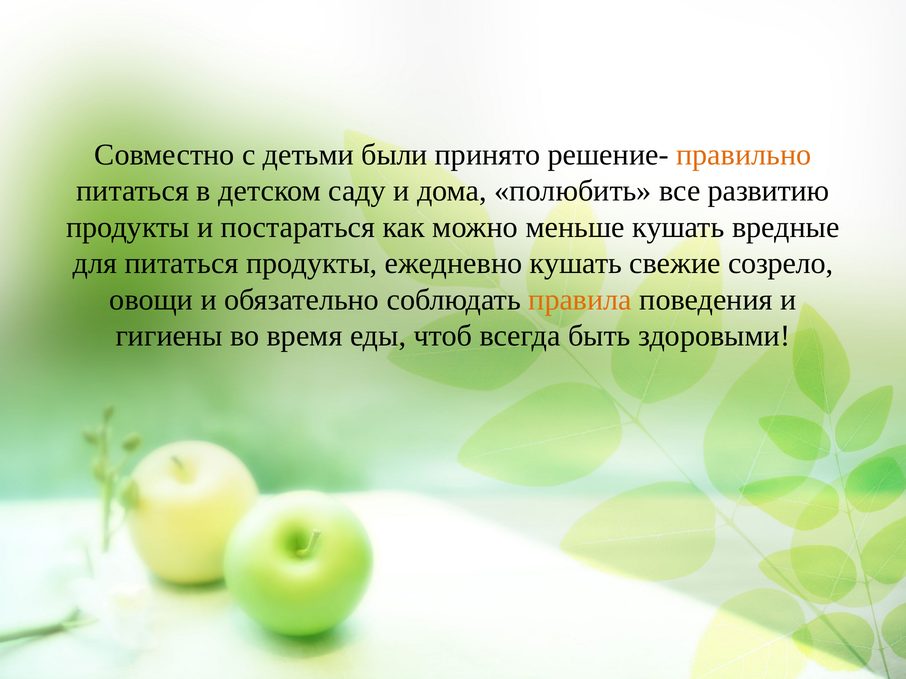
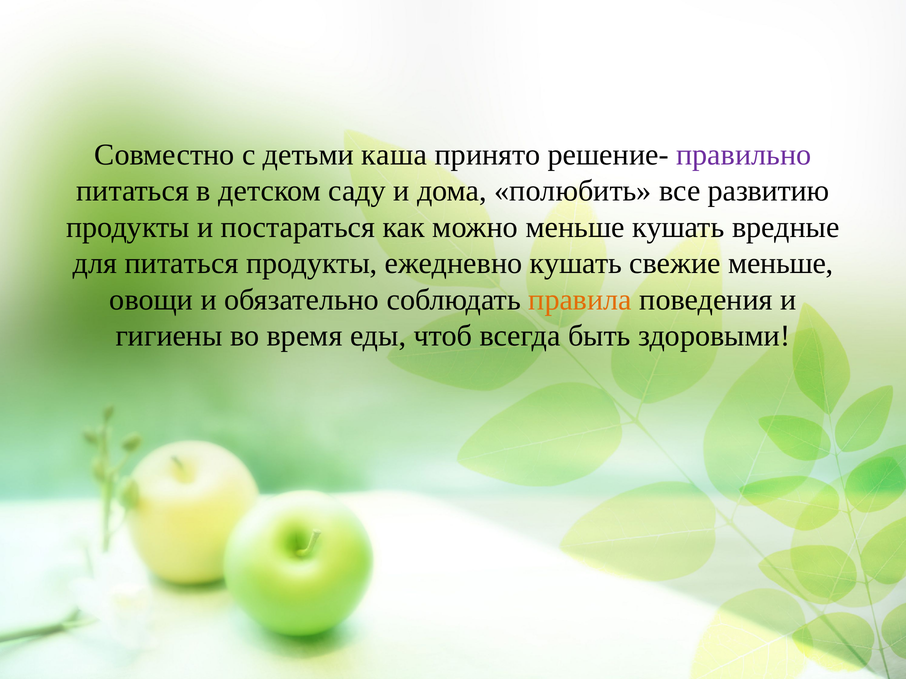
были: были -> каша
правильно colour: orange -> purple
свежие созрело: созрело -> меньше
